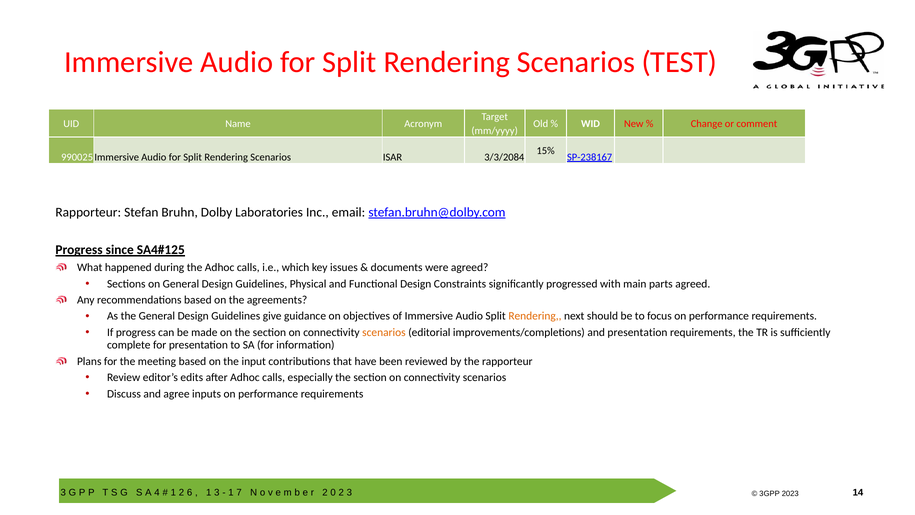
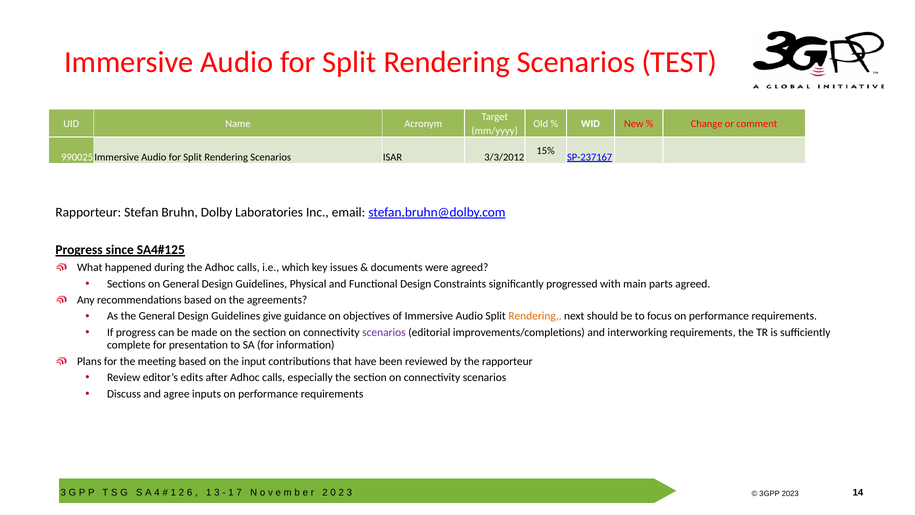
3/3/2084: 3/3/2084 -> 3/3/2012
SP-238167: SP-238167 -> SP-237167
scenarios at (384, 332) colour: orange -> purple
and presentation: presentation -> interworking
